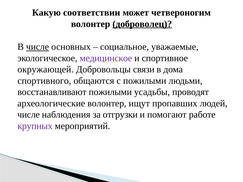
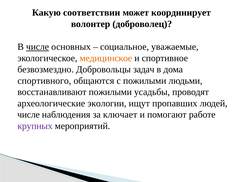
четвероногим: четвероногим -> координирует
доброволец underline: present -> none
медицинское colour: purple -> orange
окружающей: окружающей -> безвозмездно
связи: связи -> задач
археологические волонтер: волонтер -> экологии
отгрузки: отгрузки -> ключает
